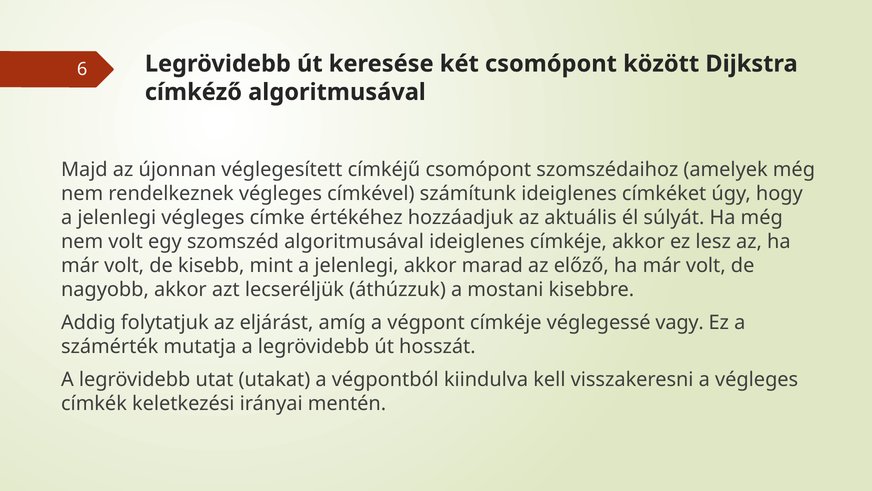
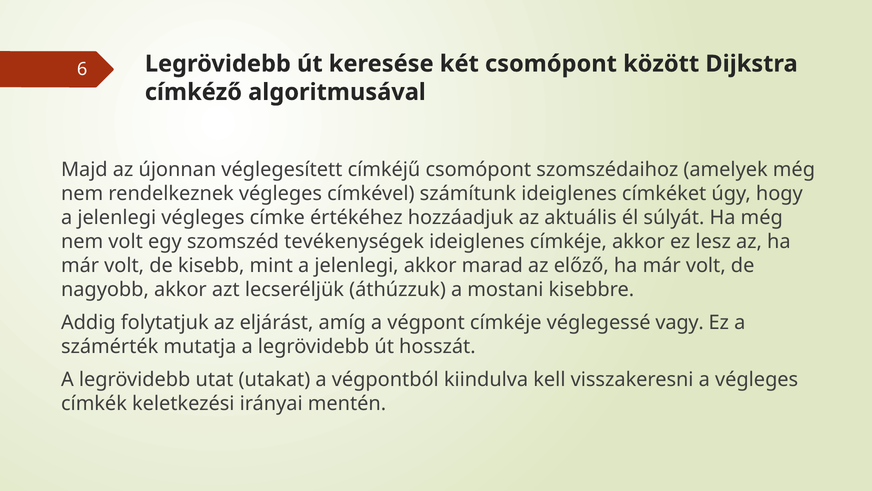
szomszéd algoritmusával: algoritmusával -> tevékenységek
